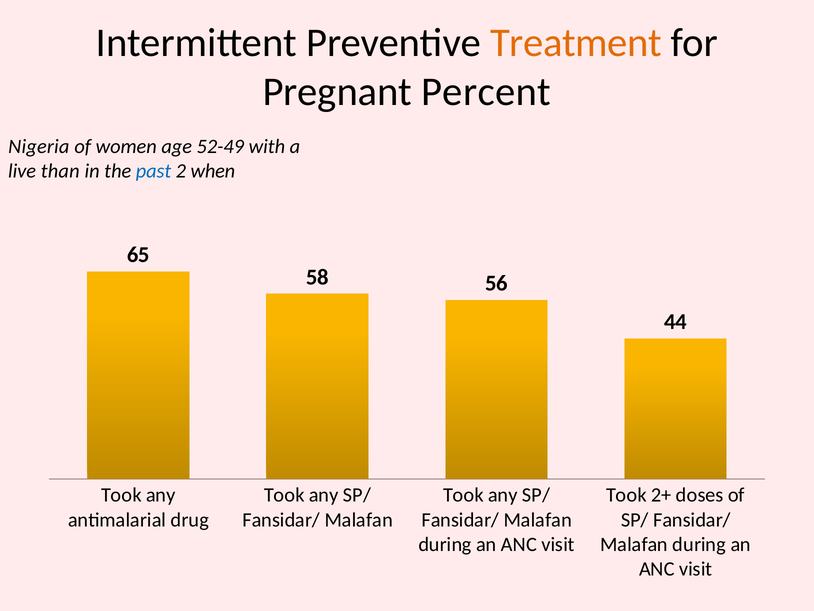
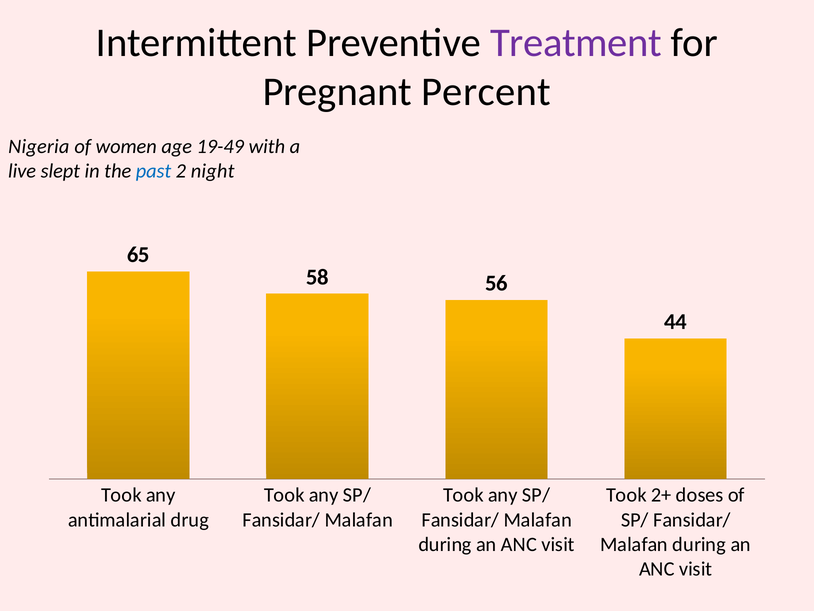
Treatment colour: orange -> purple
52-49: 52-49 -> 19-49
than: than -> slept
when: when -> night
